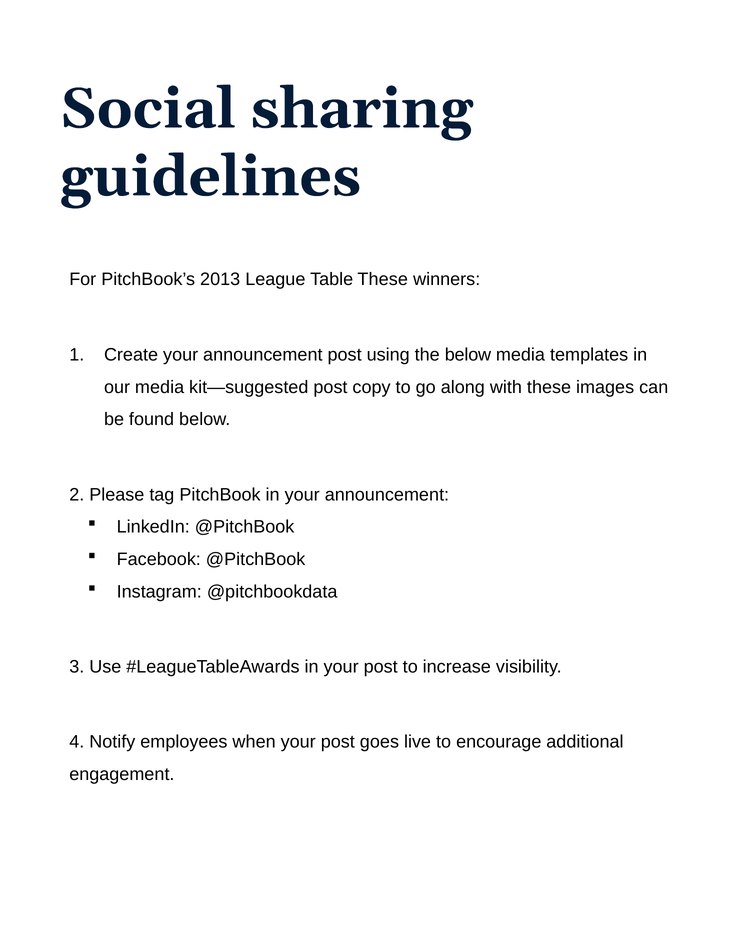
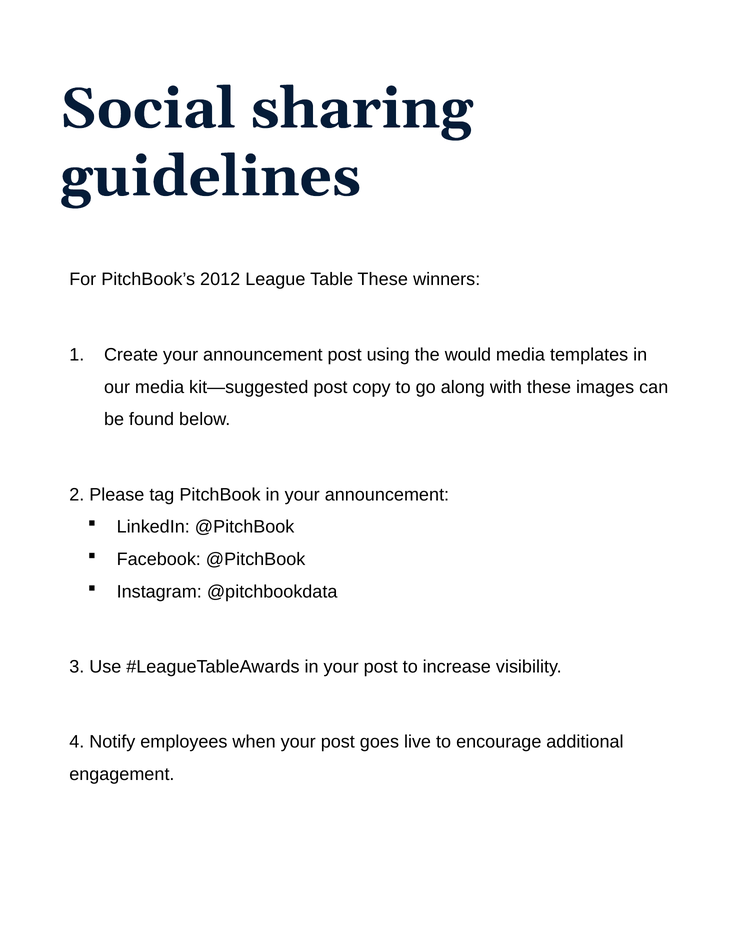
2013: 2013 -> 2012
the below: below -> would
